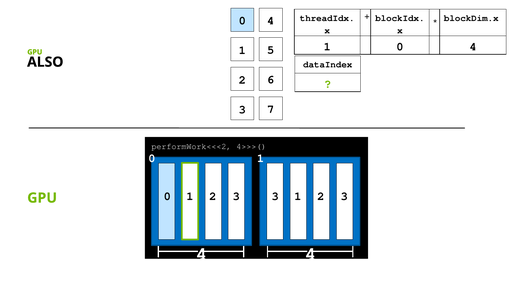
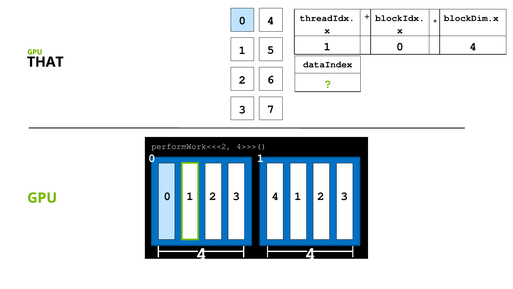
ALSO: ALSO -> THAT
3 at (275, 196): 3 -> 4
